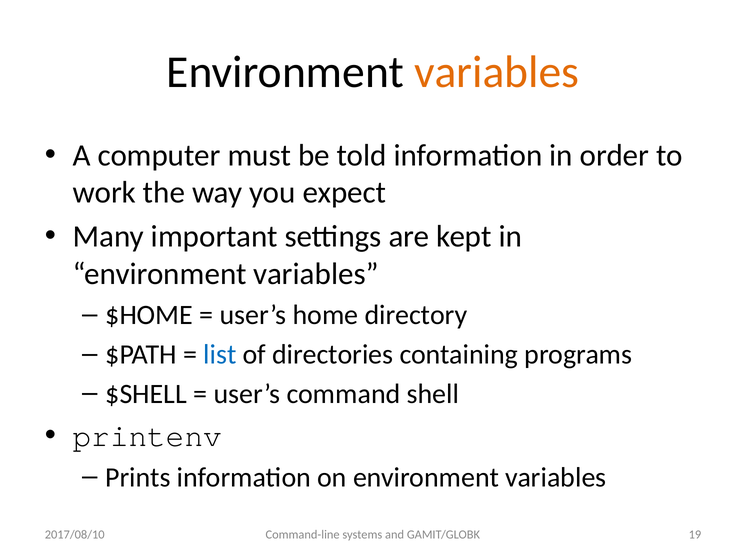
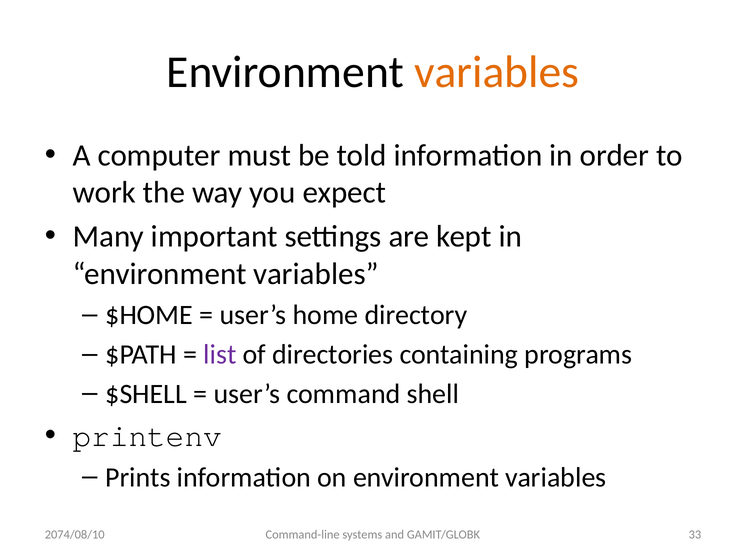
list colour: blue -> purple
19: 19 -> 33
2017/08/10: 2017/08/10 -> 2074/08/10
